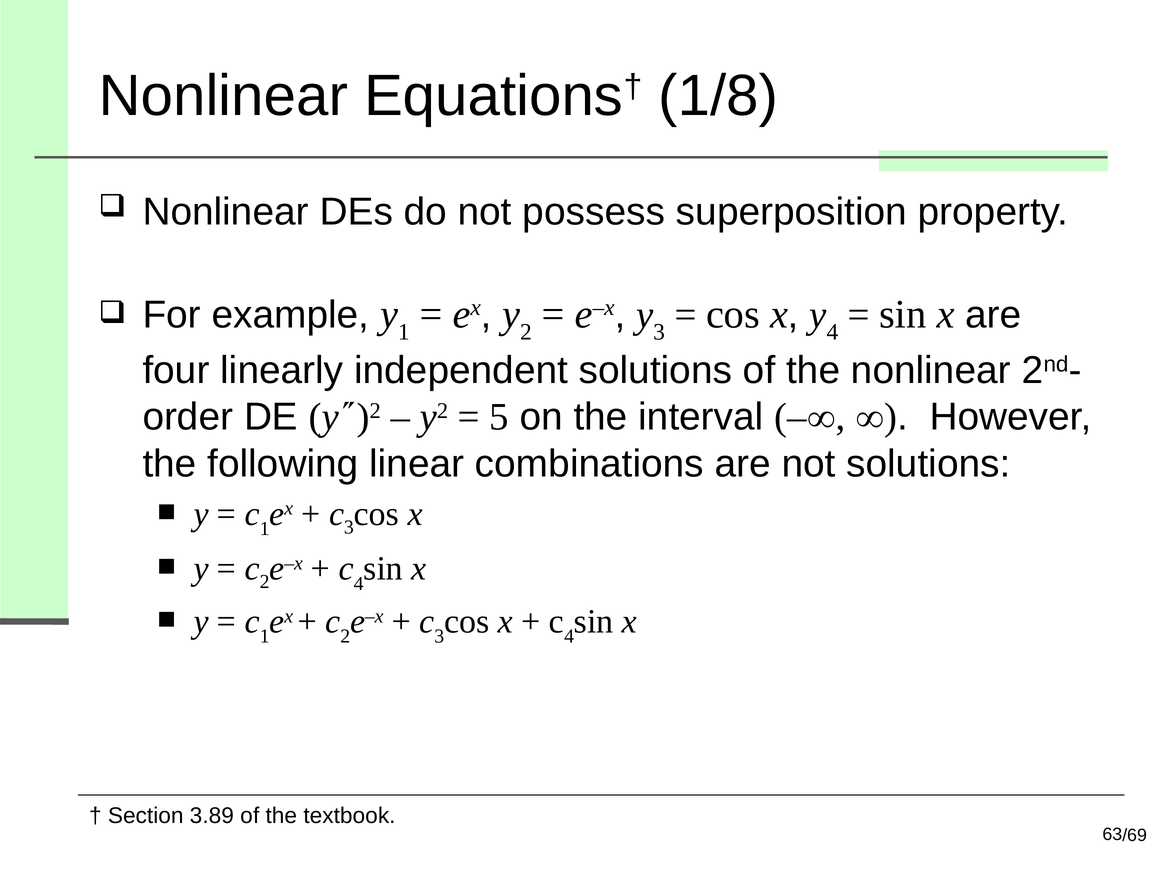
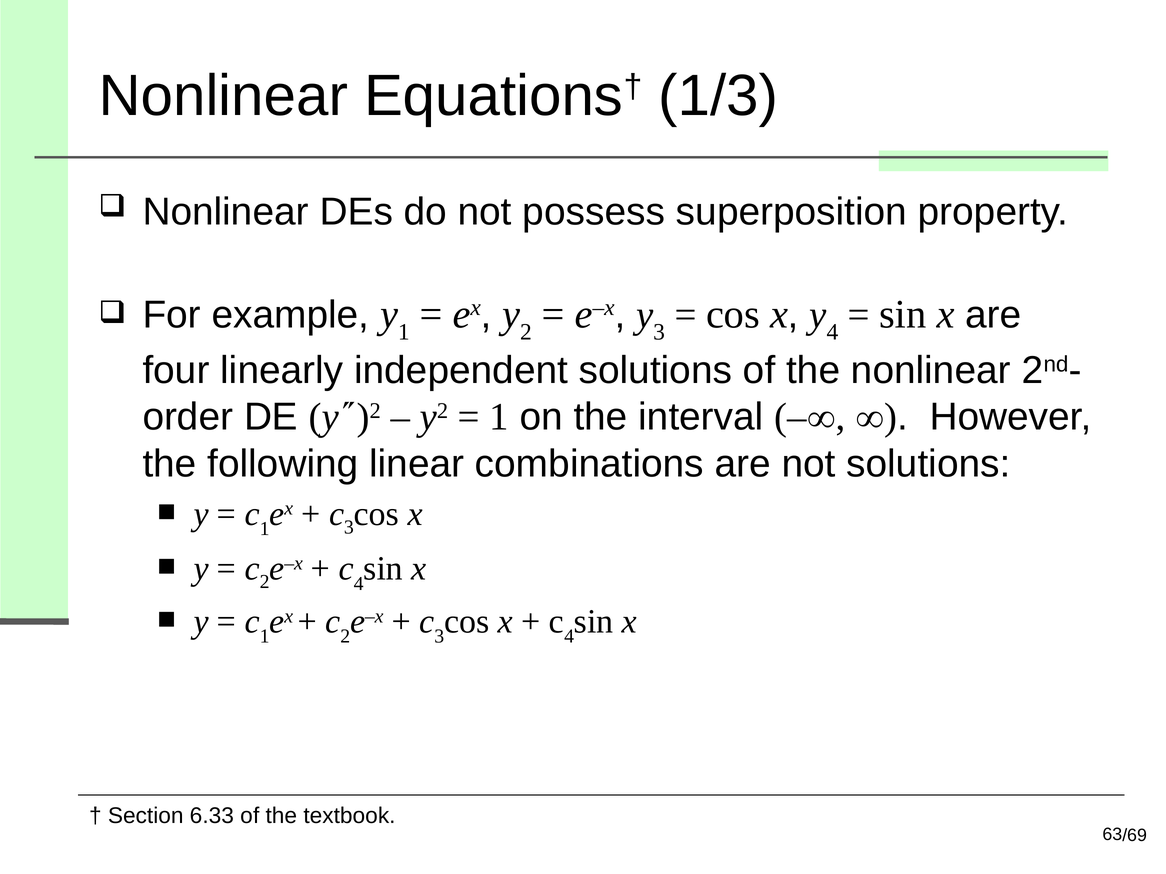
1/8: 1/8 -> 1/3
5 at (499, 417): 5 -> 1
3.89: 3.89 -> 6.33
